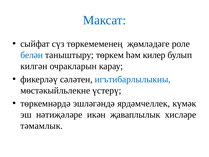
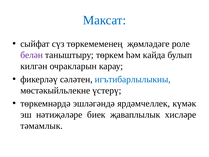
белән colour: blue -> purple
килер: килер -> кайда
икән: икән -> биек
